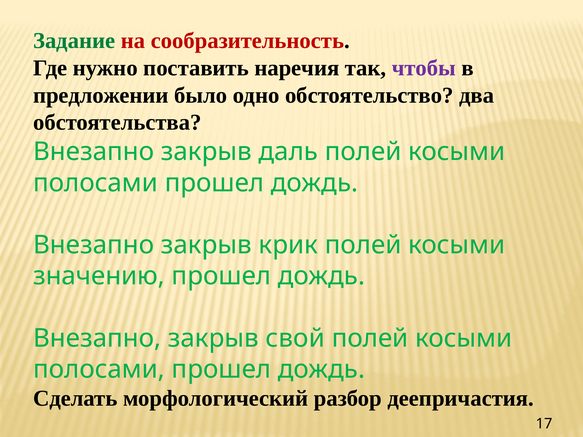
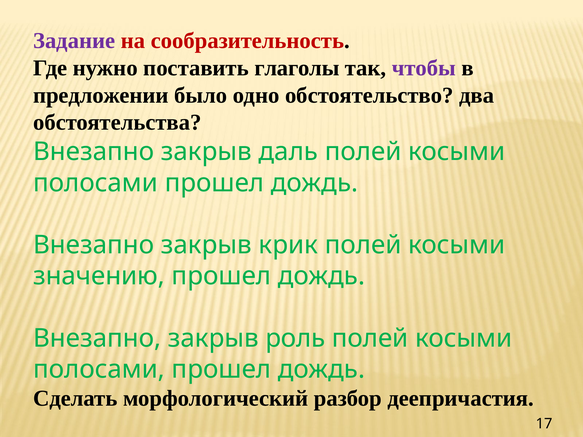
Задание colour: green -> purple
наречия: наречия -> глаголы
свой: свой -> роль
